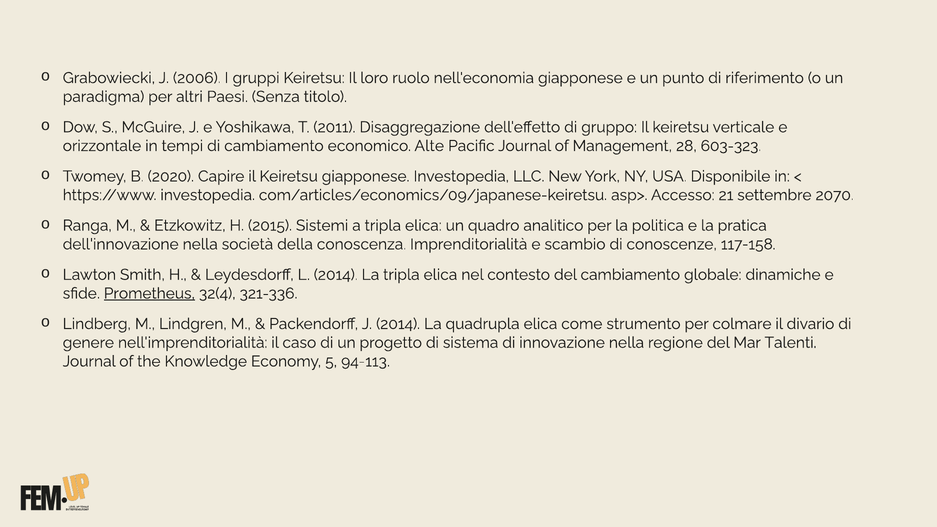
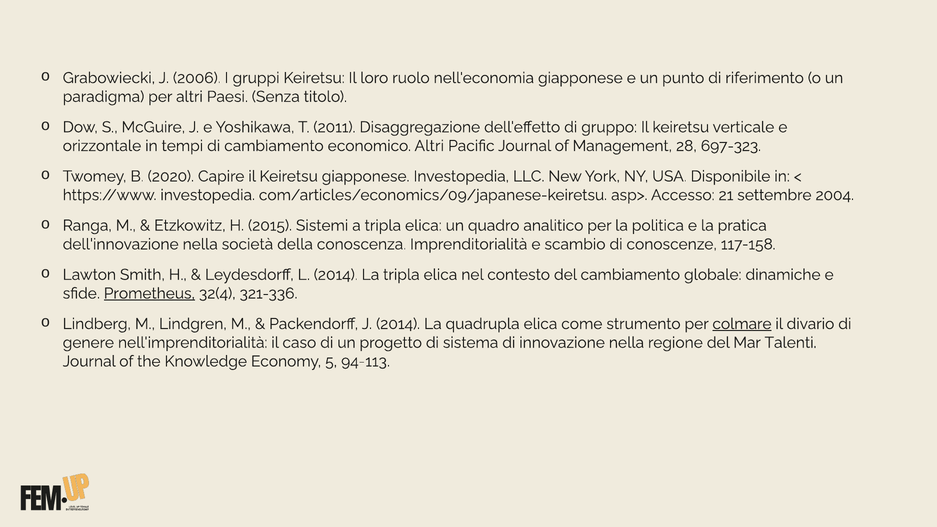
economico Alte: Alte -> Altri
603-323: 603-323 -> 697-323
2070: 2070 -> 2004
colmare underline: none -> present
